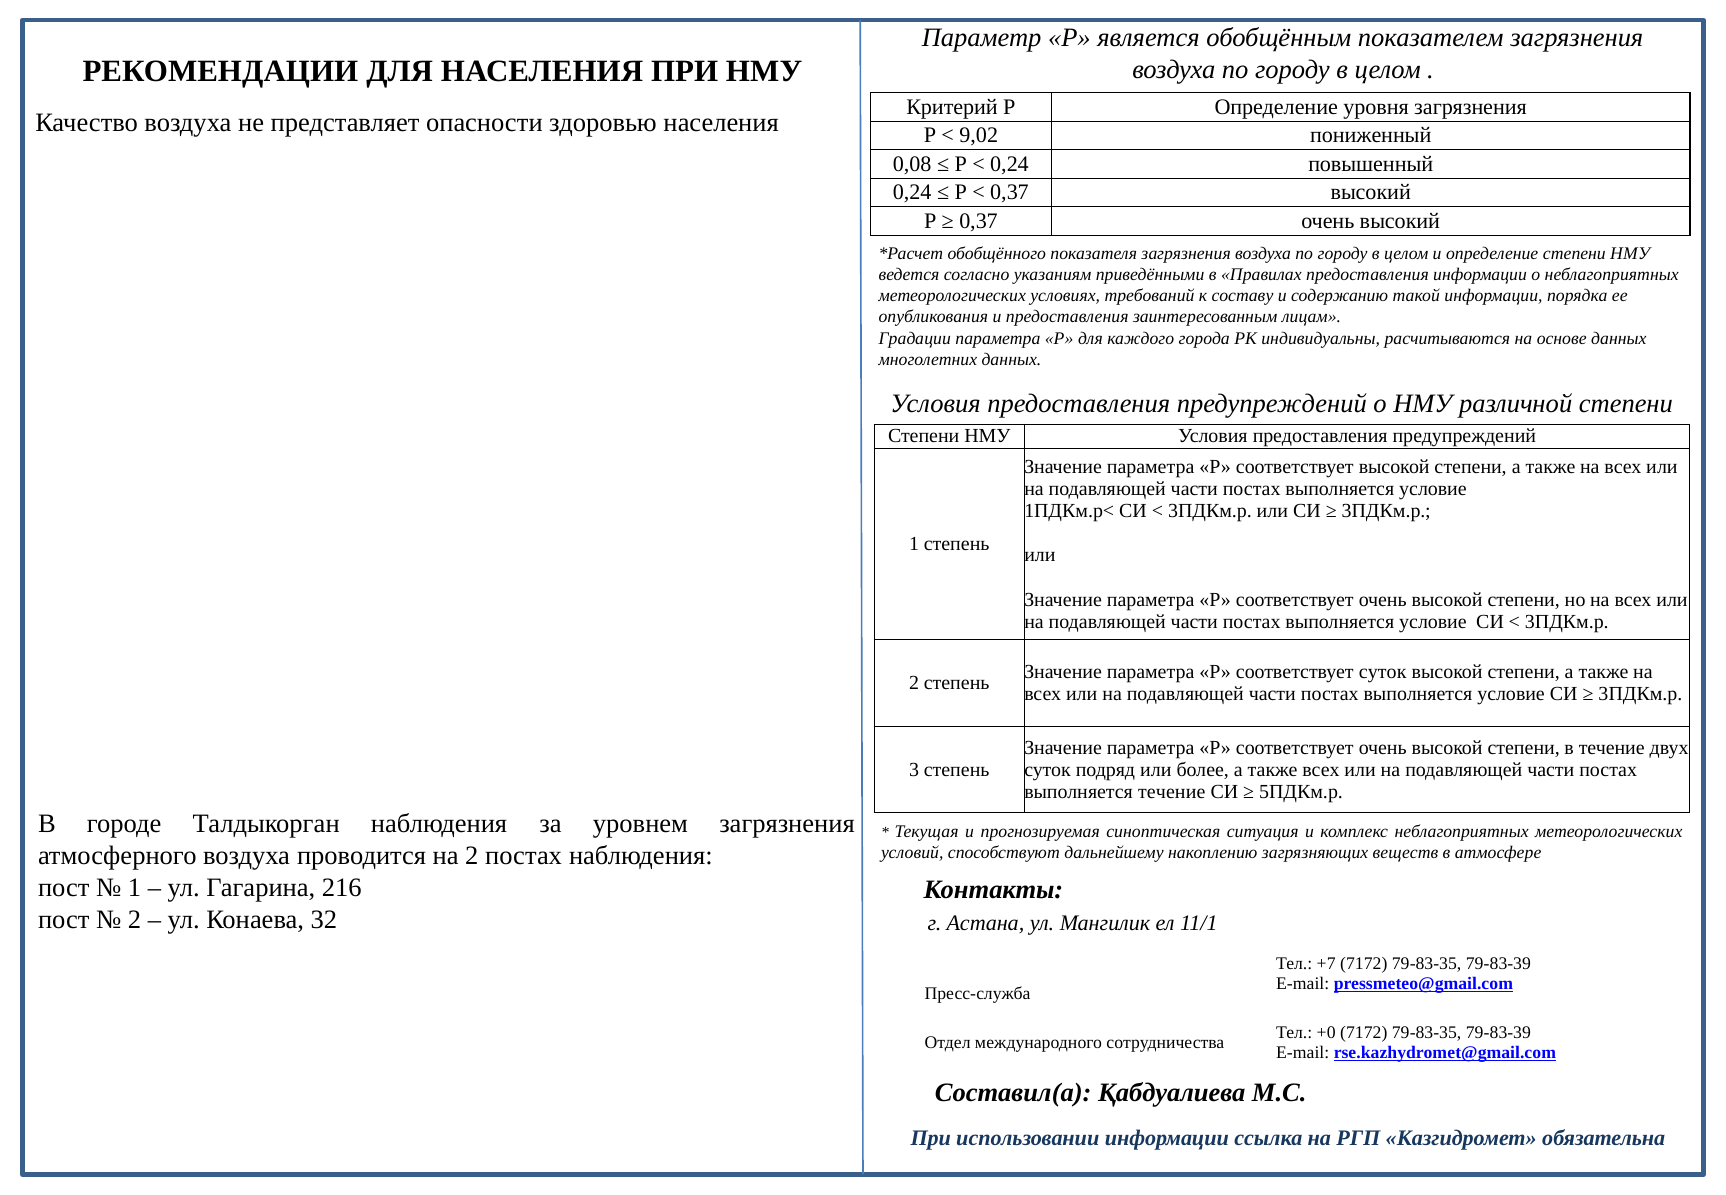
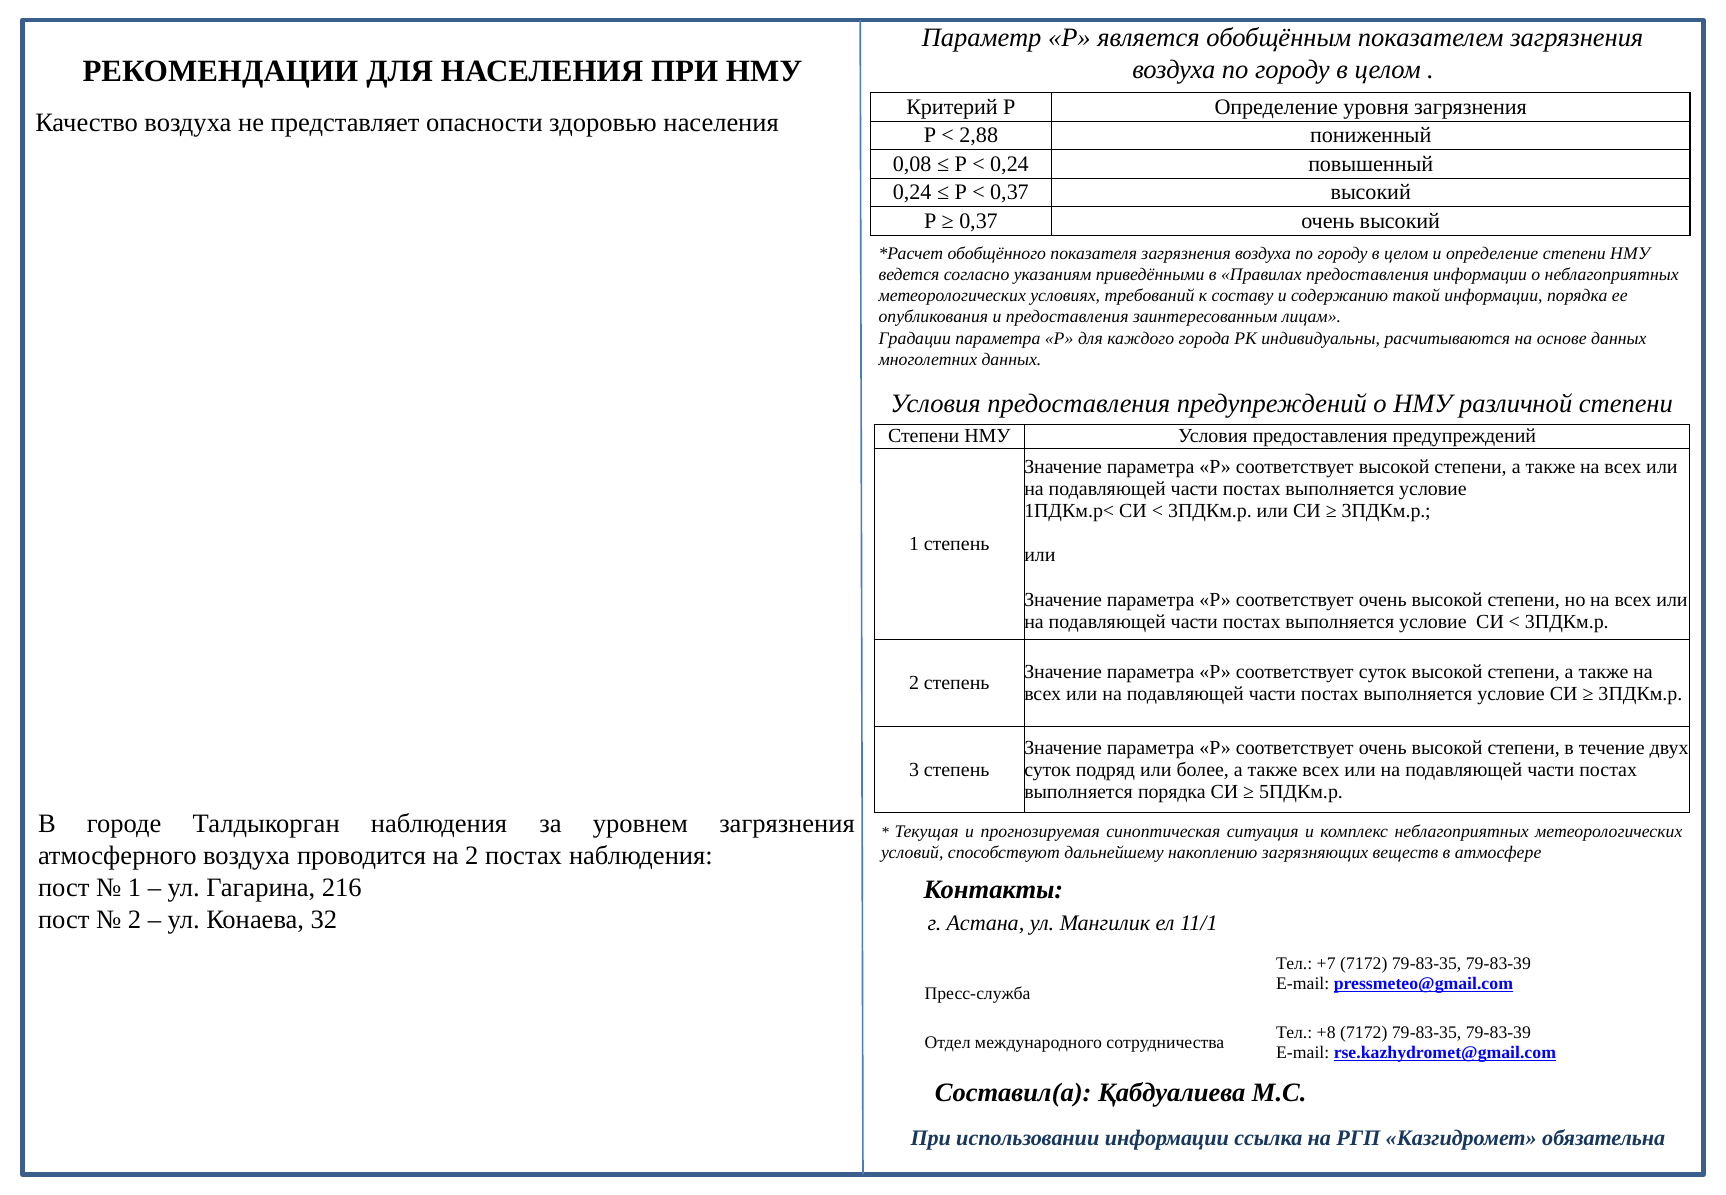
9,02: 9,02 -> 2,88
выполняется течение: течение -> порядка
+0: +0 -> +8
